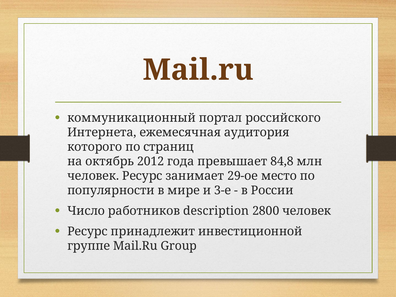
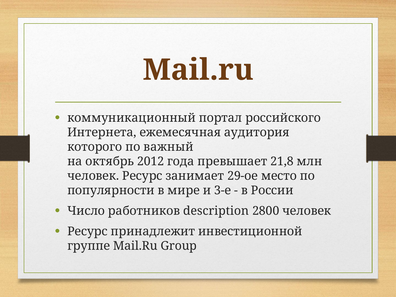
страниц: страниц -> важный
84,8: 84,8 -> 21,8
